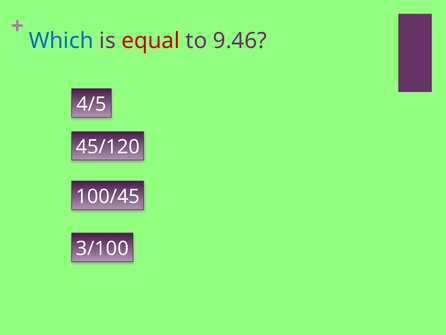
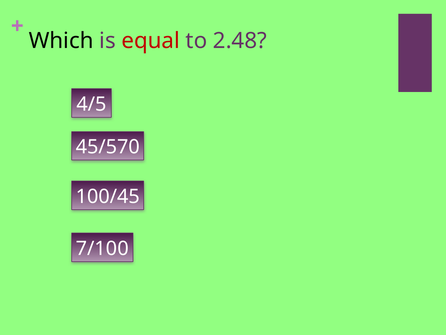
Which colour: blue -> black
9.46: 9.46 -> 2.48
45/120: 45/120 -> 45/570
3/100: 3/100 -> 7/100
